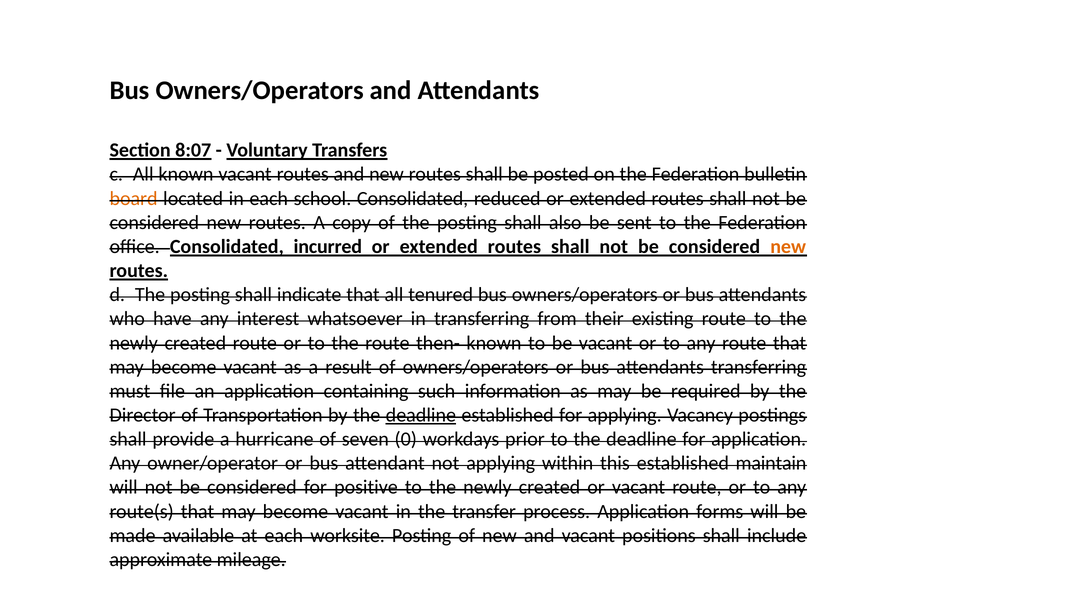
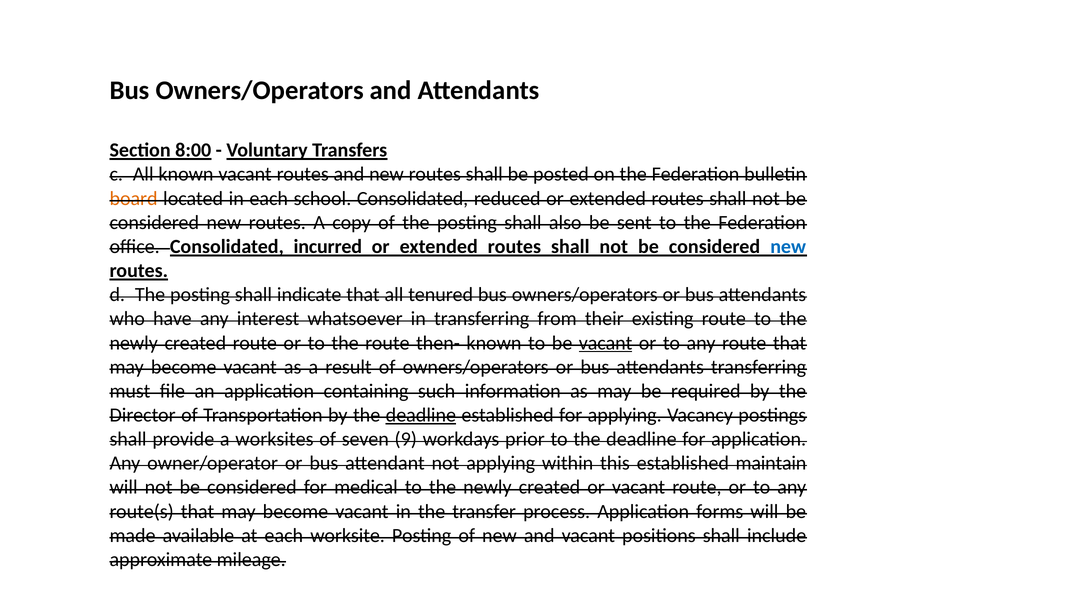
8:07: 8:07 -> 8:00
new at (788, 247) colour: orange -> blue
vacant at (606, 343) underline: none -> present
hurricane: hurricane -> worksites
0: 0 -> 9
positive: positive -> medical
